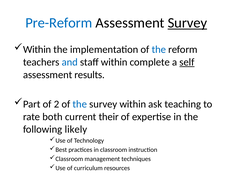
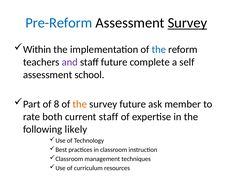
and colour: blue -> purple
staff within: within -> future
self underline: present -> none
results: results -> school
2: 2 -> 8
the at (80, 104) colour: blue -> orange
survey within: within -> future
teaching: teaching -> member
current their: their -> staff
